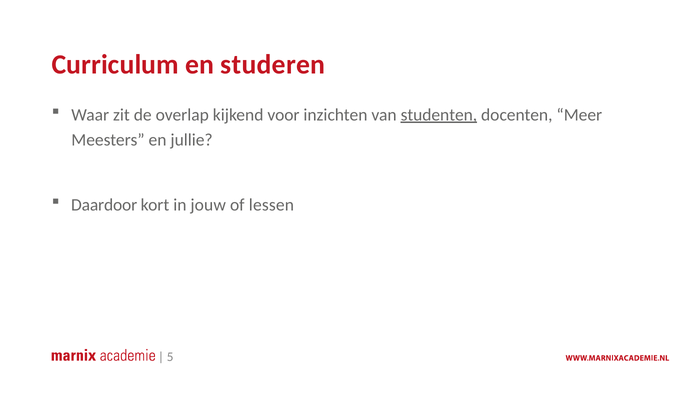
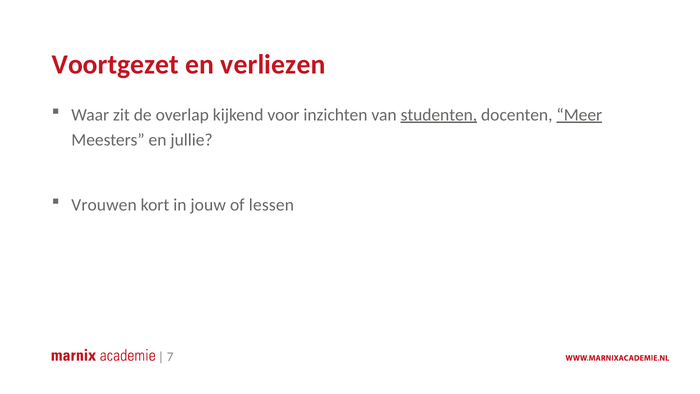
Curriculum: Curriculum -> Voortgezet
studeren: studeren -> verliezen
Meer underline: none -> present
Daardoor: Daardoor -> Vrouwen
5: 5 -> 7
